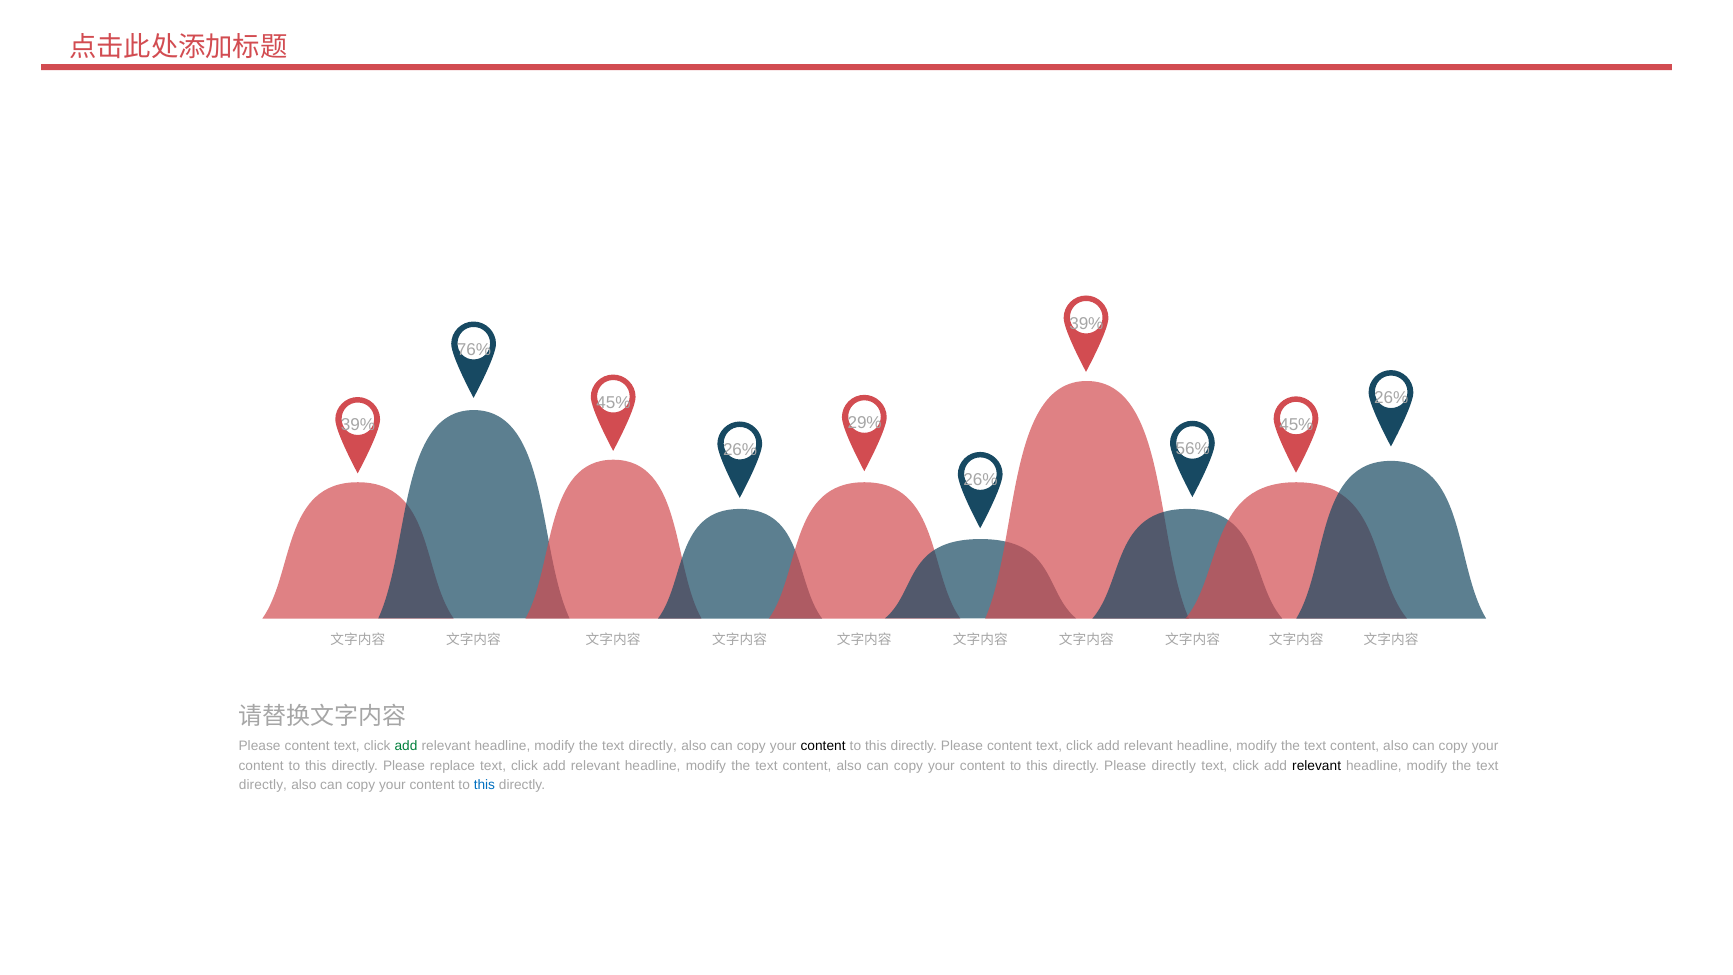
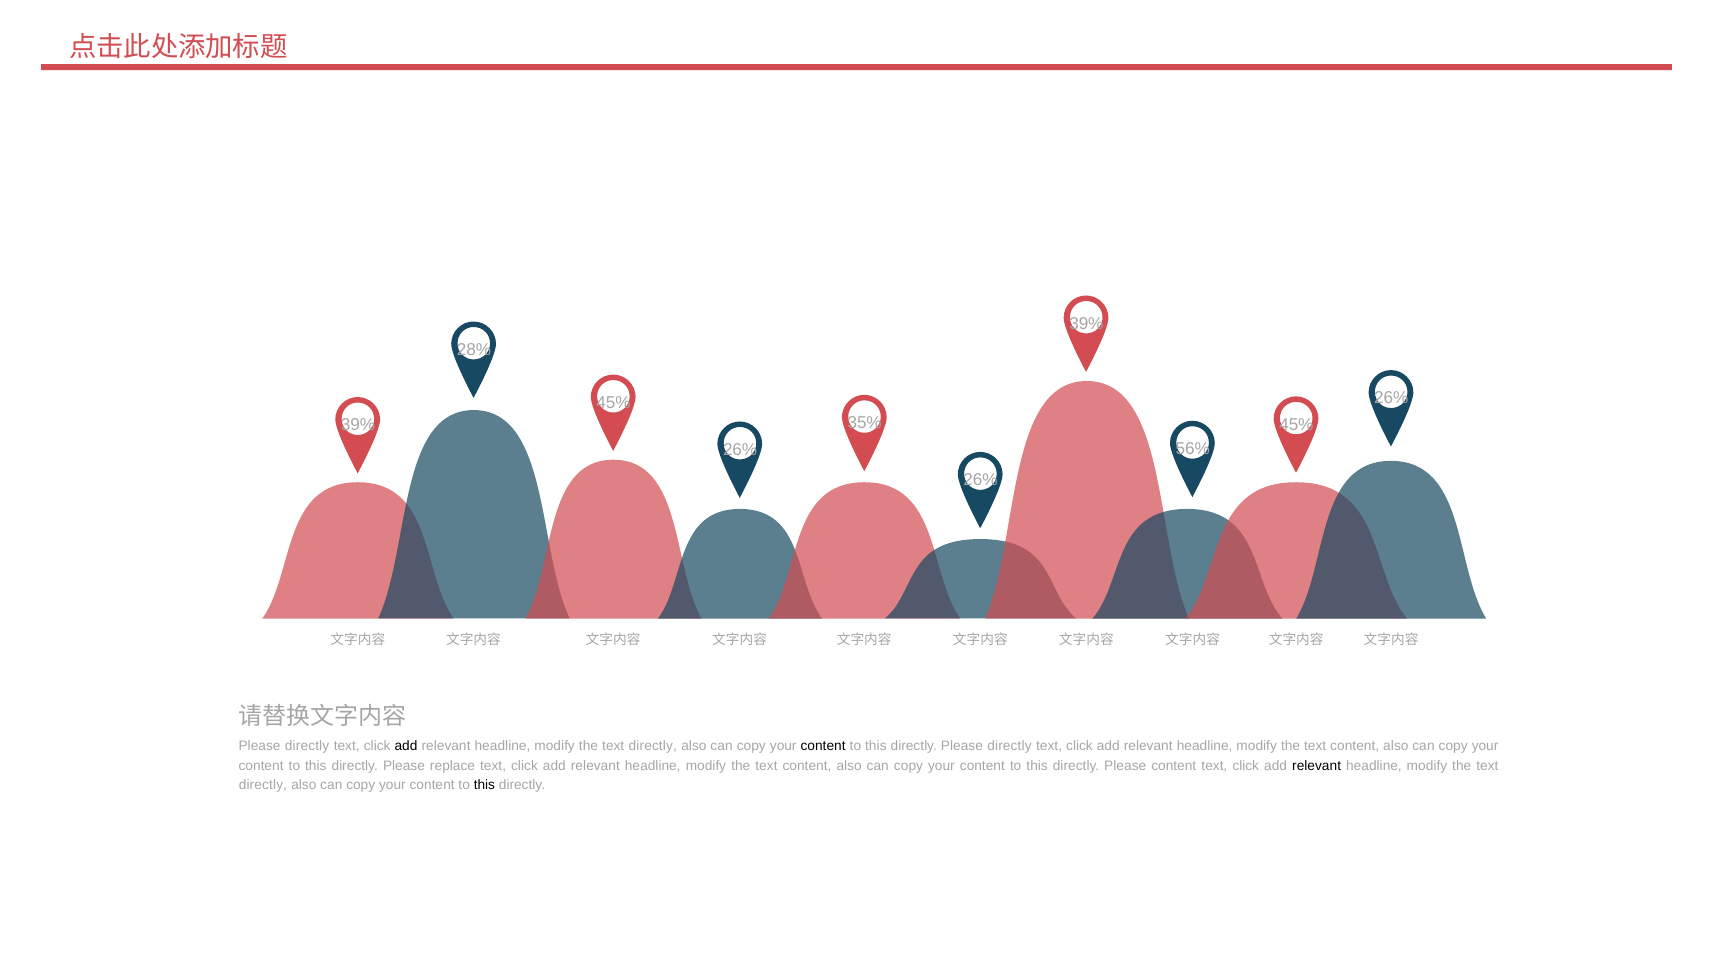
76%: 76% -> 28%
29%: 29% -> 35%
content at (307, 746): content -> directly
add at (406, 746) colour: green -> black
directly Please content: content -> directly
Please directly: directly -> content
this at (484, 785) colour: blue -> black
